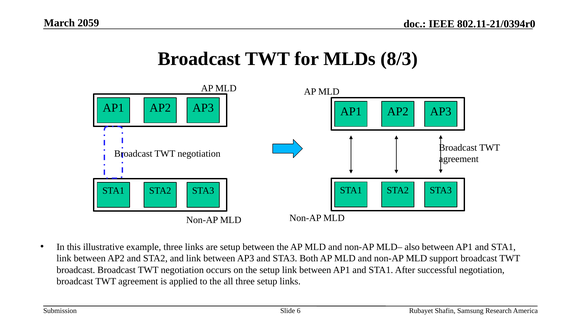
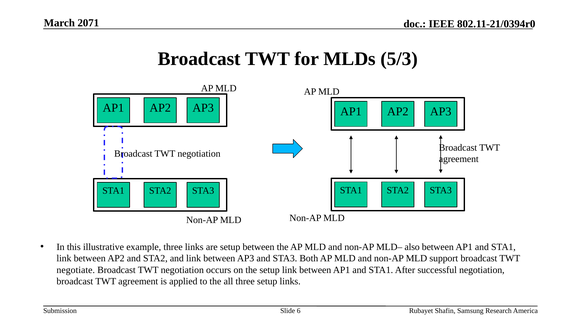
2059: 2059 -> 2071
8/3: 8/3 -> 5/3
broadcast at (76, 270): broadcast -> negotiate
